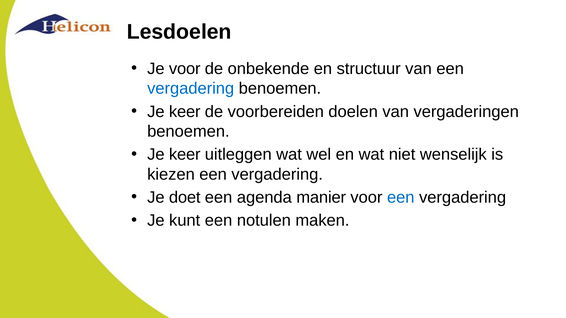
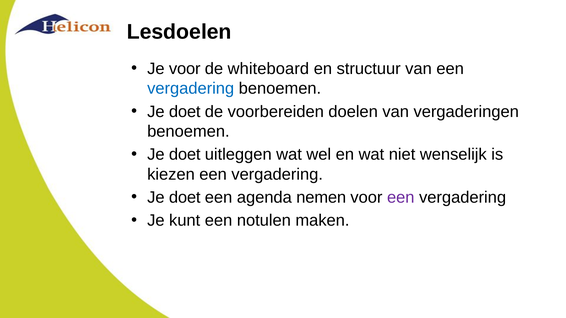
onbekende: onbekende -> whiteboard
keer at (185, 112): keer -> doet
keer at (185, 155): keer -> doet
manier: manier -> nemen
een at (401, 198) colour: blue -> purple
